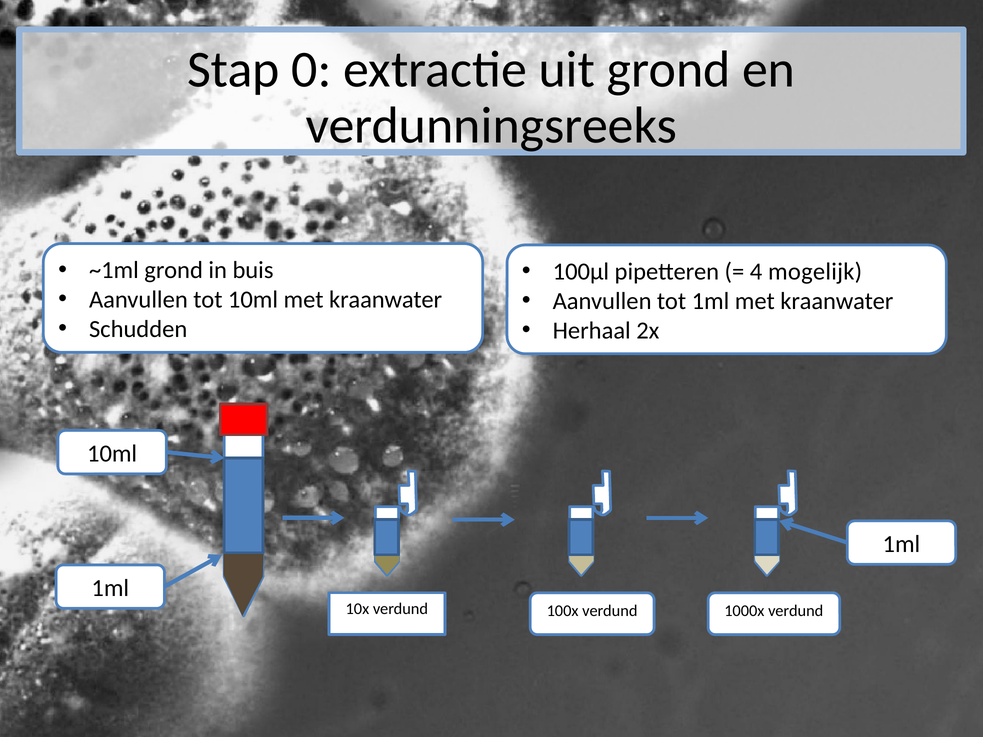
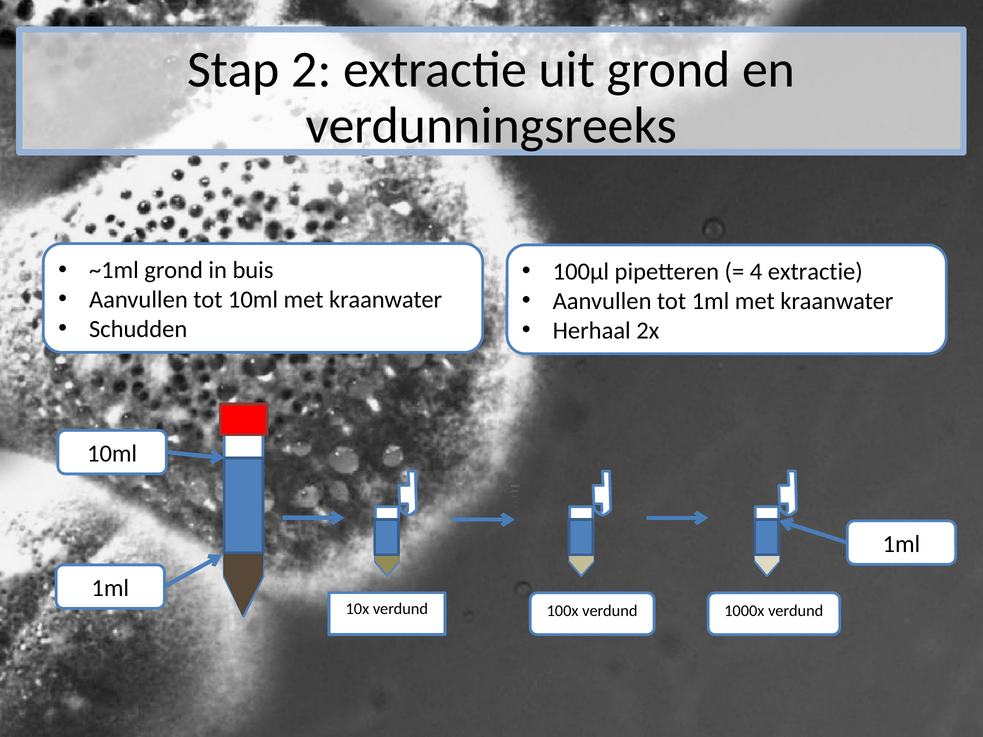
0: 0 -> 2
4 mogelijk: mogelijk -> extractie
